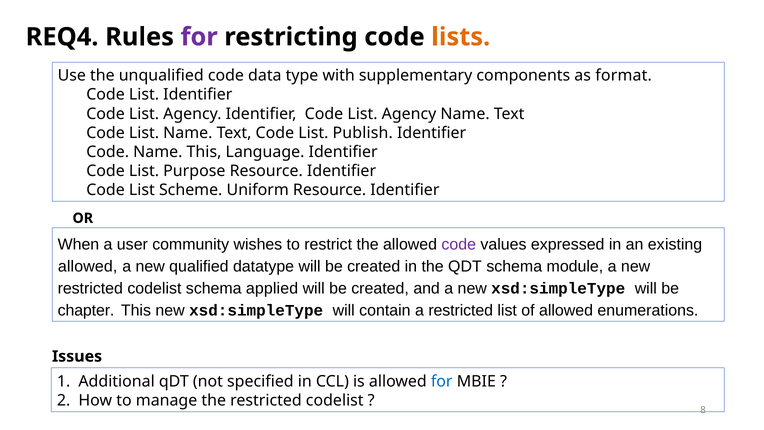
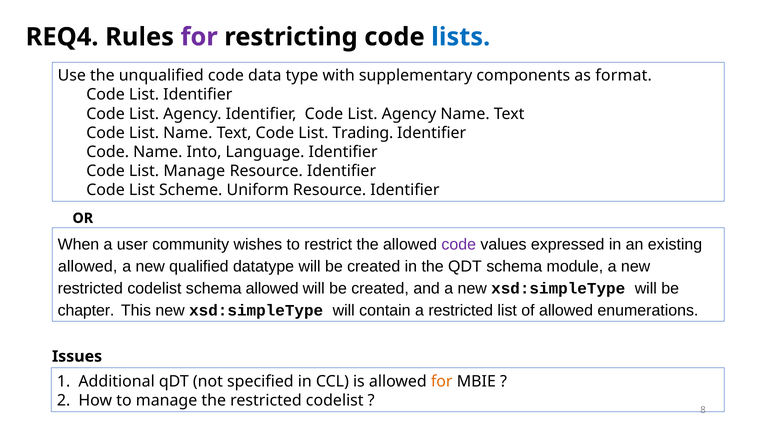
lists colour: orange -> blue
Publish: Publish -> Trading
Name This: This -> Into
List Purpose: Purpose -> Manage
schema applied: applied -> allowed
for at (442, 381) colour: blue -> orange
